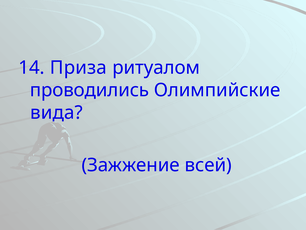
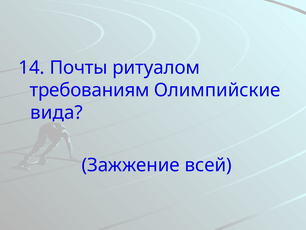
Приза: Приза -> Почты
проводились: проводились -> требованиям
